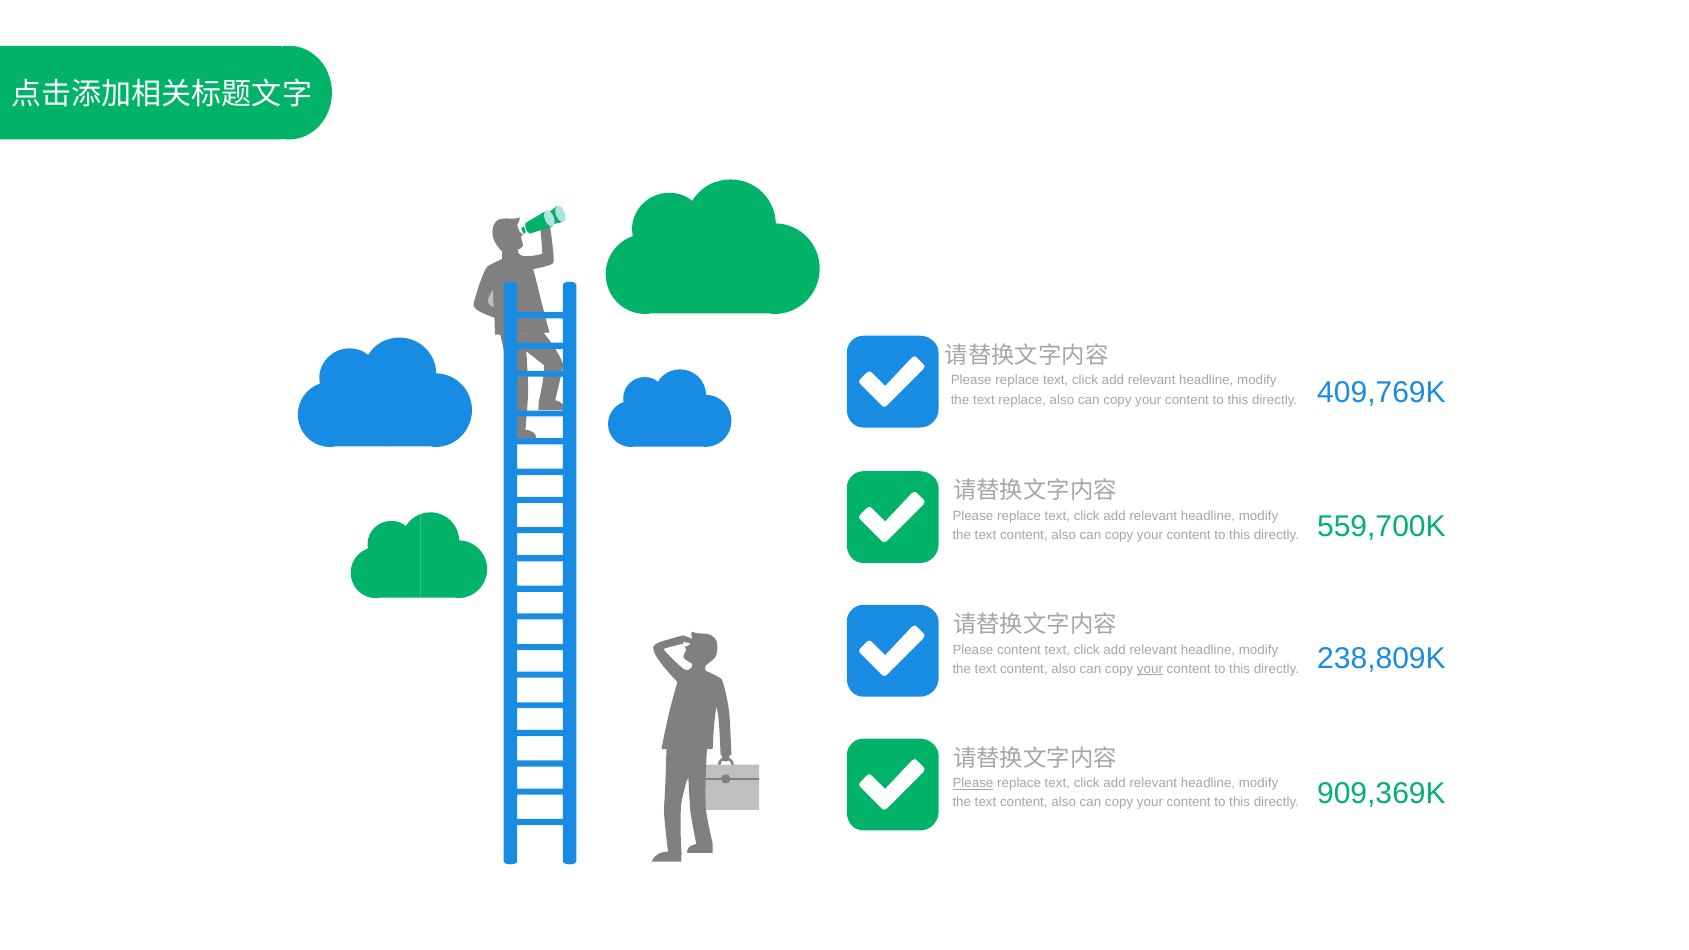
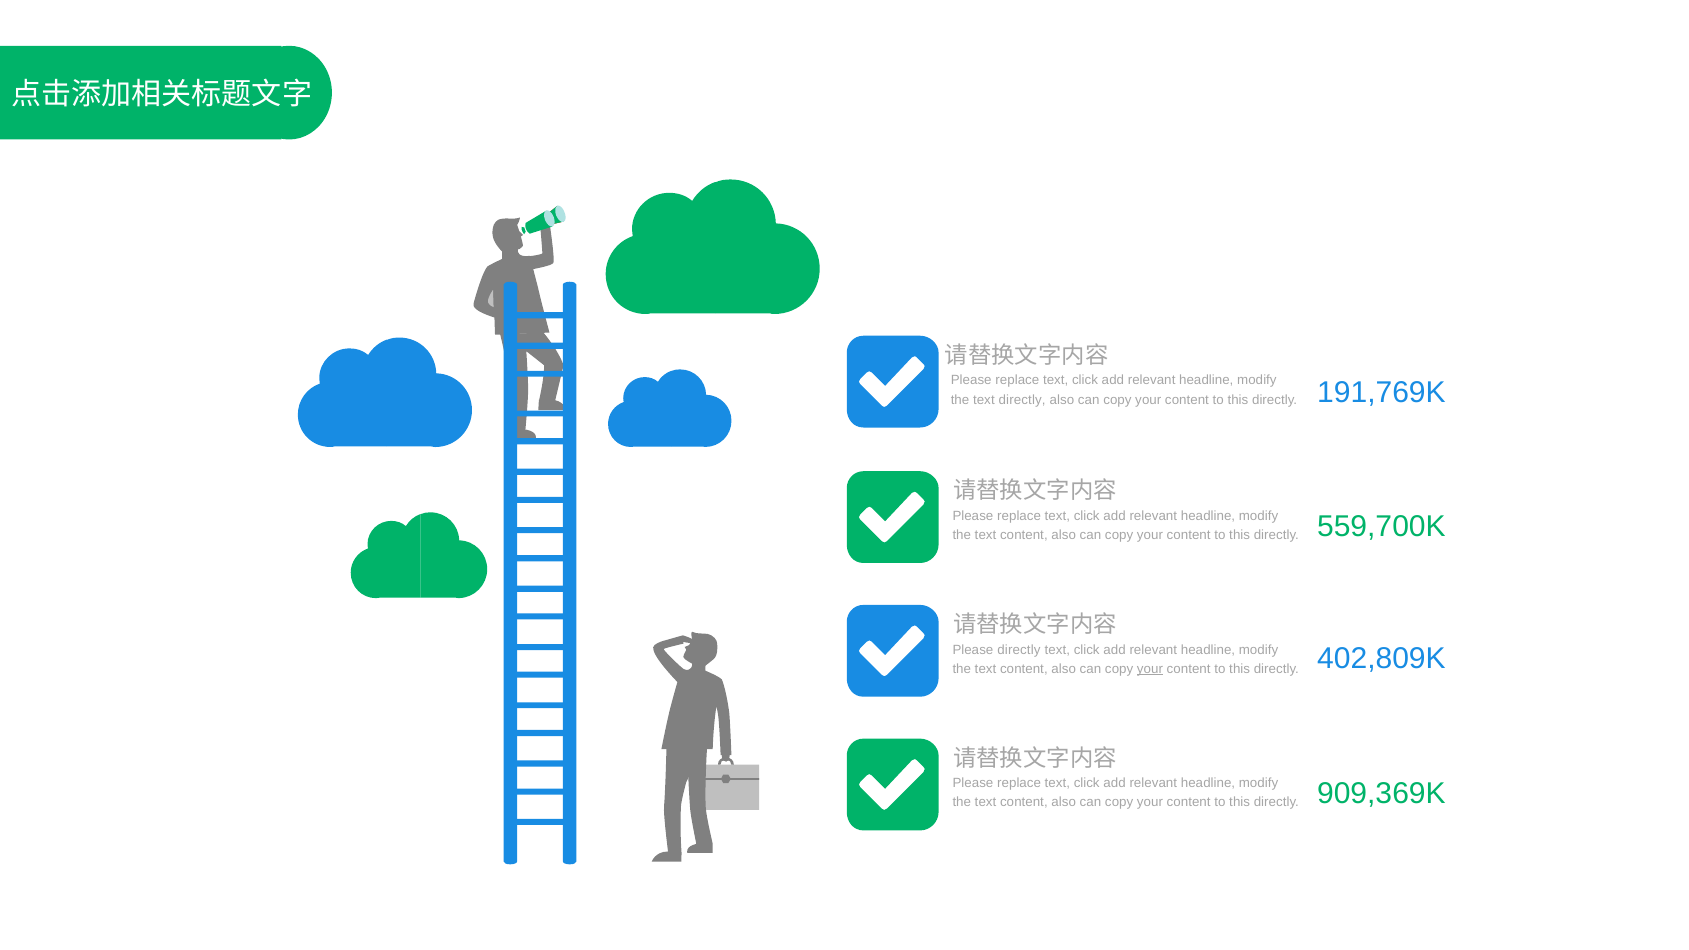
text replace: replace -> directly
409,769K: 409,769K -> 191,769K
Please content: content -> directly
238,809K: 238,809K -> 402,809K
Please at (973, 783) underline: present -> none
